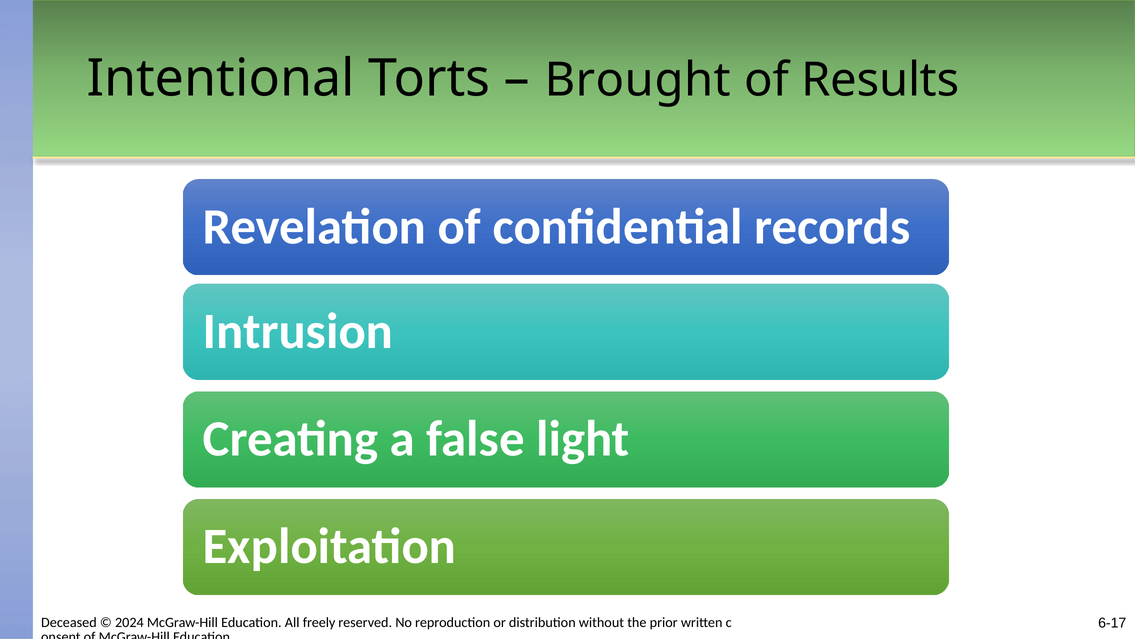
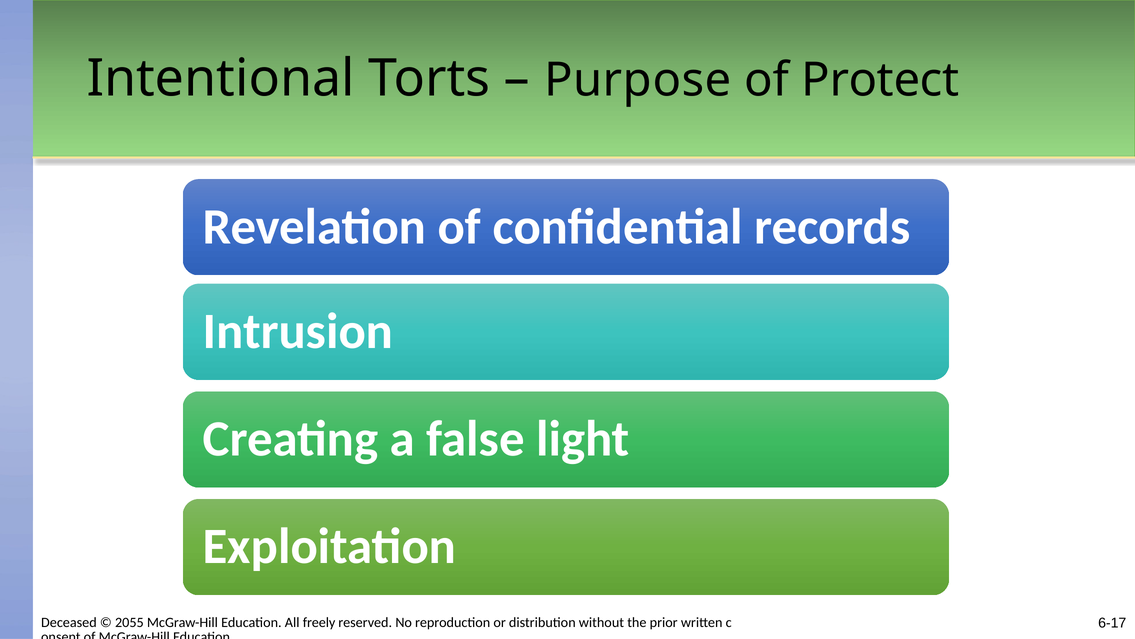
Brought: Brought -> Purpose
Results: Results -> Protect
2024: 2024 -> 2055
